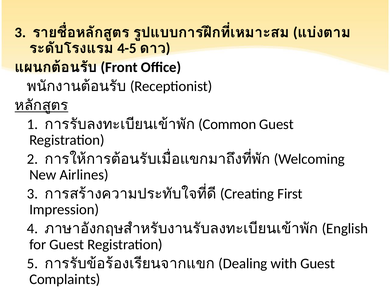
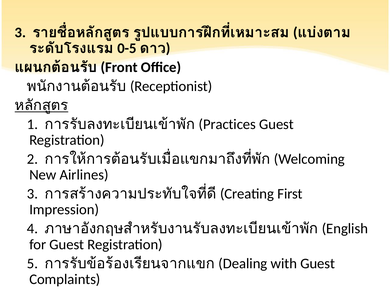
4-5: 4-5 -> 0-5
Common: Common -> Practices
